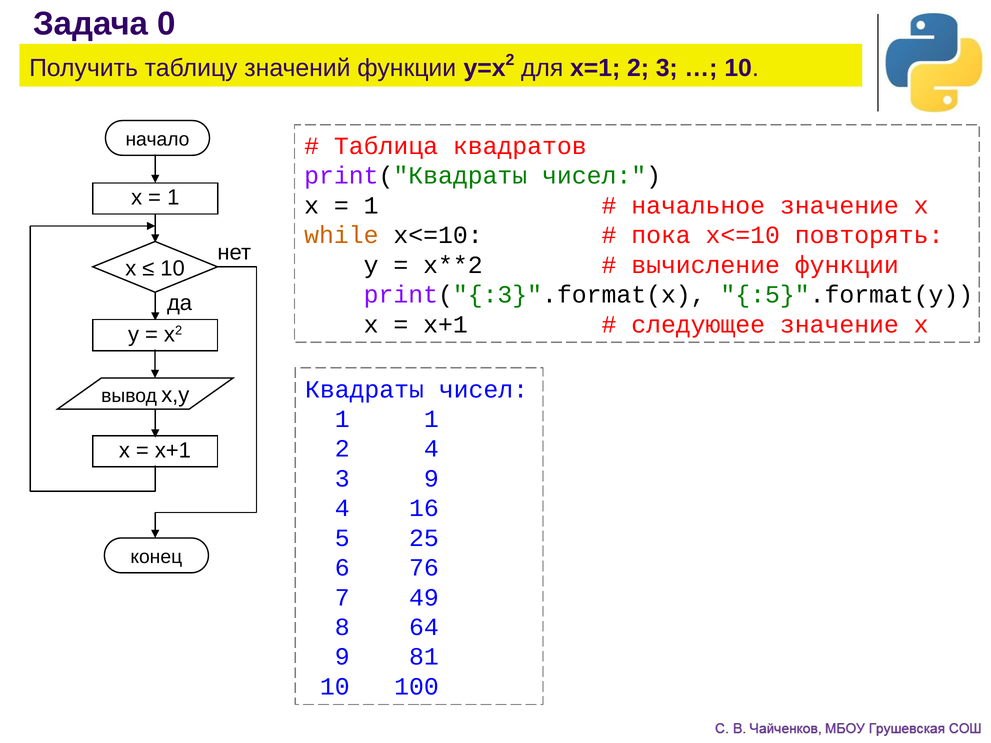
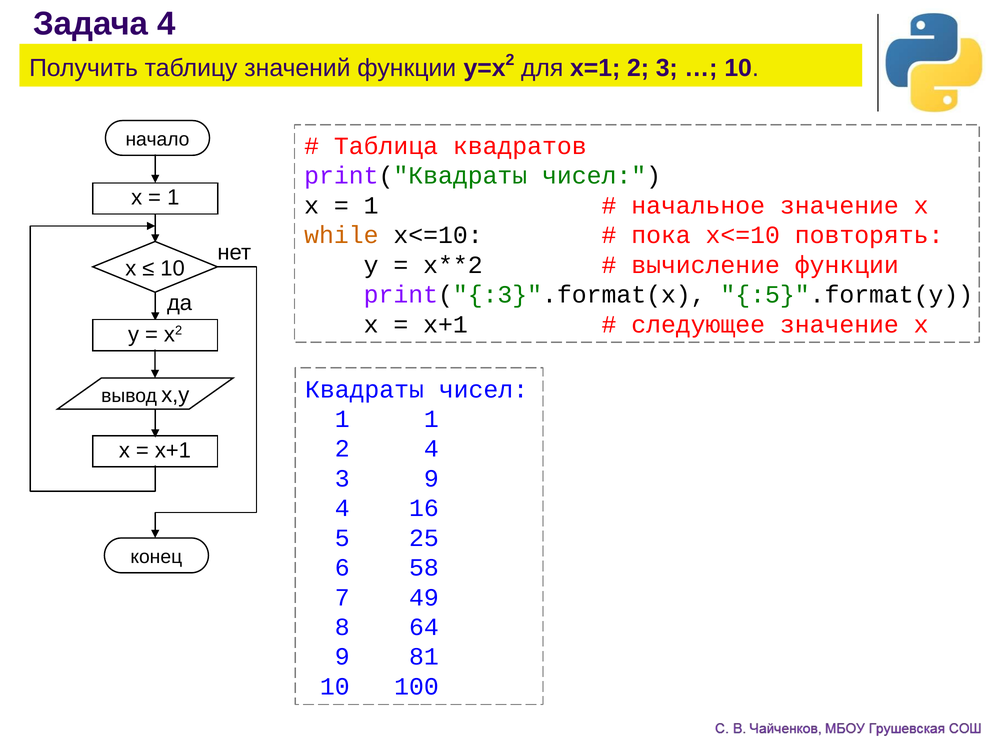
Задача 0: 0 -> 4
76: 76 -> 58
